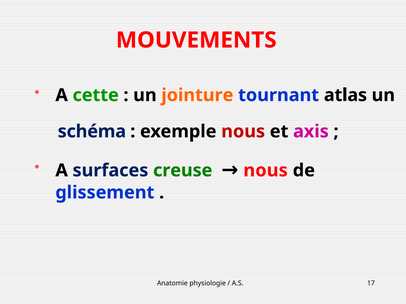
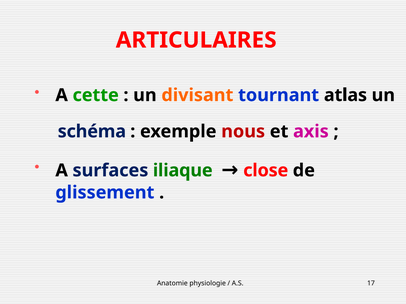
MOUVEMENTS: MOUVEMENTS -> ARTICULAIRES
jointure: jointure -> divisant
creuse: creuse -> iliaque
nous at (266, 171): nous -> close
